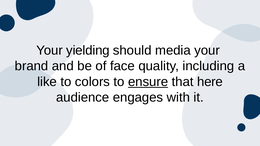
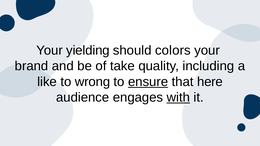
media: media -> colors
face: face -> take
colors: colors -> wrong
with underline: none -> present
